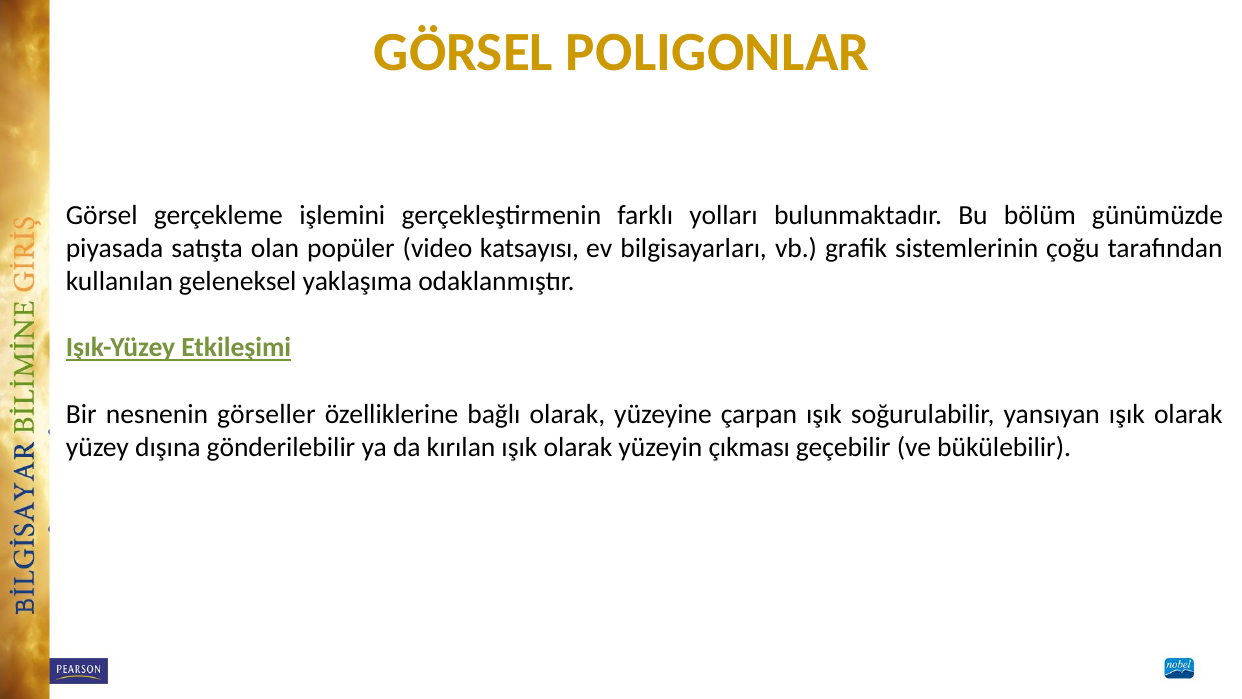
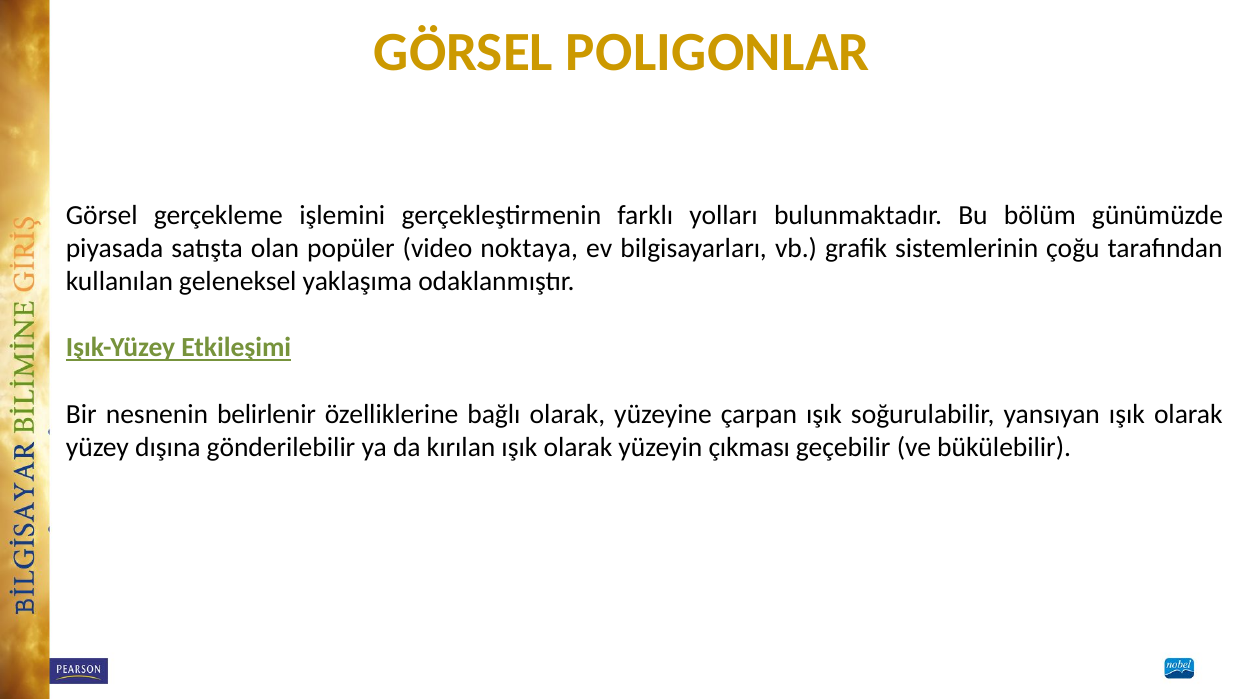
katsayısı: katsayısı -> noktaya
görseller: görseller -> belirlenir
